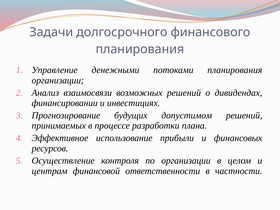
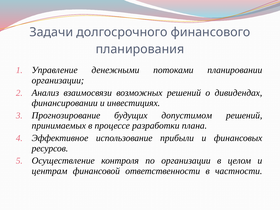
потоками планирования: планирования -> планировании
